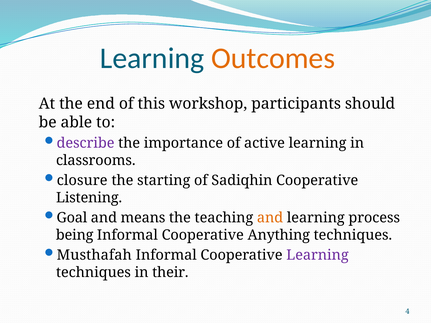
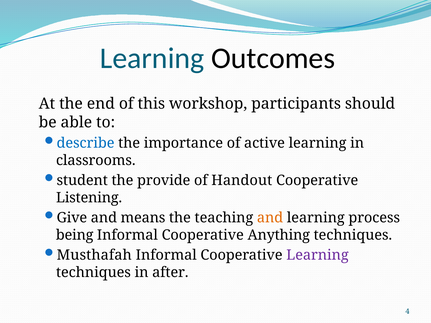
Outcomes colour: orange -> black
describe colour: purple -> blue
closure: closure -> student
starting: starting -> provide
Sadiqhin: Sadiqhin -> Handout
Goal: Goal -> Give
their: their -> after
